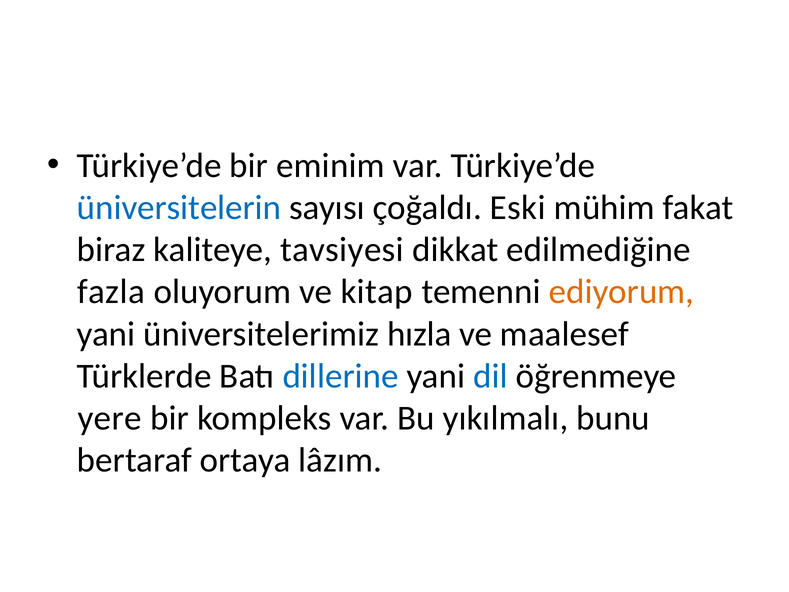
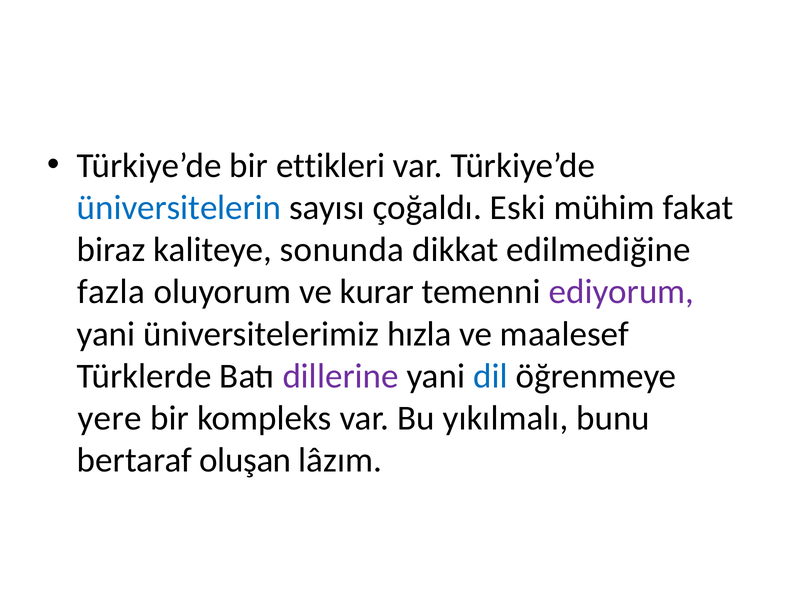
eminim: eminim -> ettikleri
tavsiyesi: tavsiyesi -> sonunda
kitap: kitap -> kurar
ediyorum colour: orange -> purple
dillerine colour: blue -> purple
ortaya: ortaya -> oluşan
